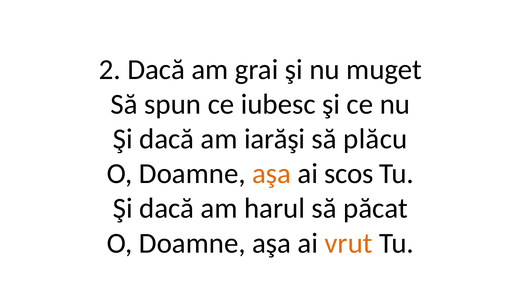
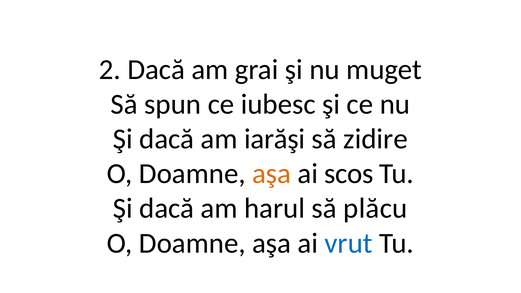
plăcu: plăcu -> zidire
păcat: păcat -> plăcu
vrut colour: orange -> blue
